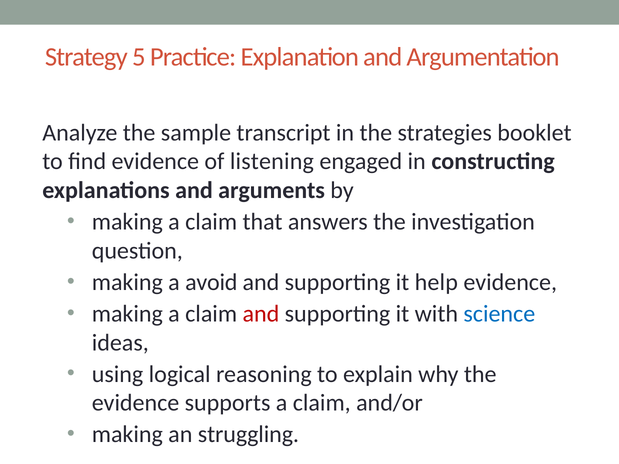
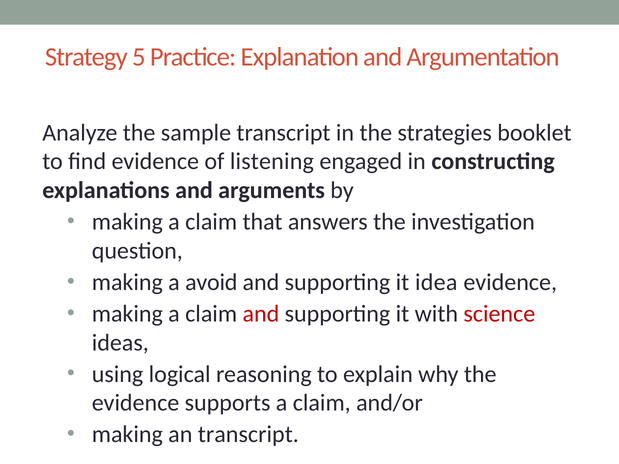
help: help -> idea
science colour: blue -> red
an struggling: struggling -> transcript
